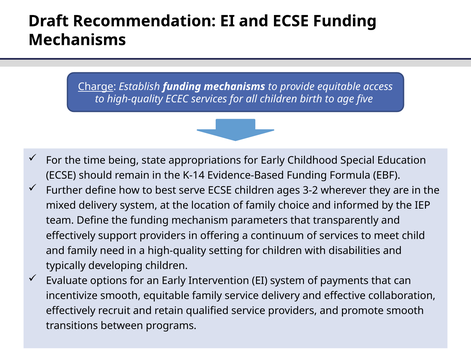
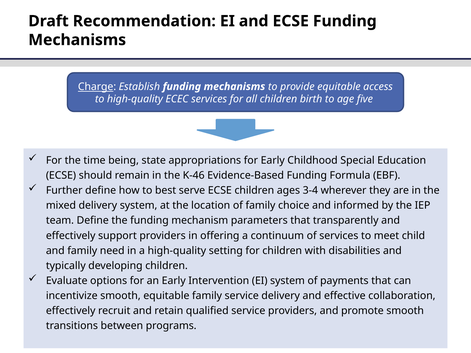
K-14: K-14 -> K-46
3-2: 3-2 -> 3-4
